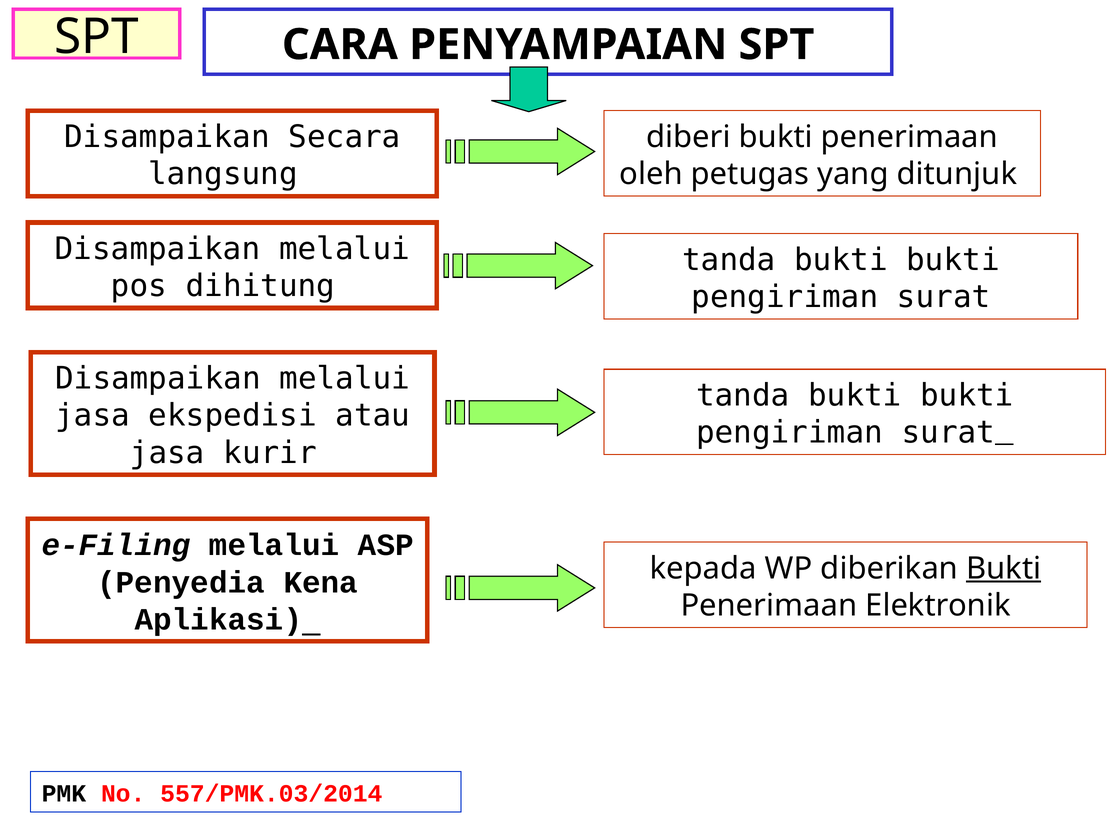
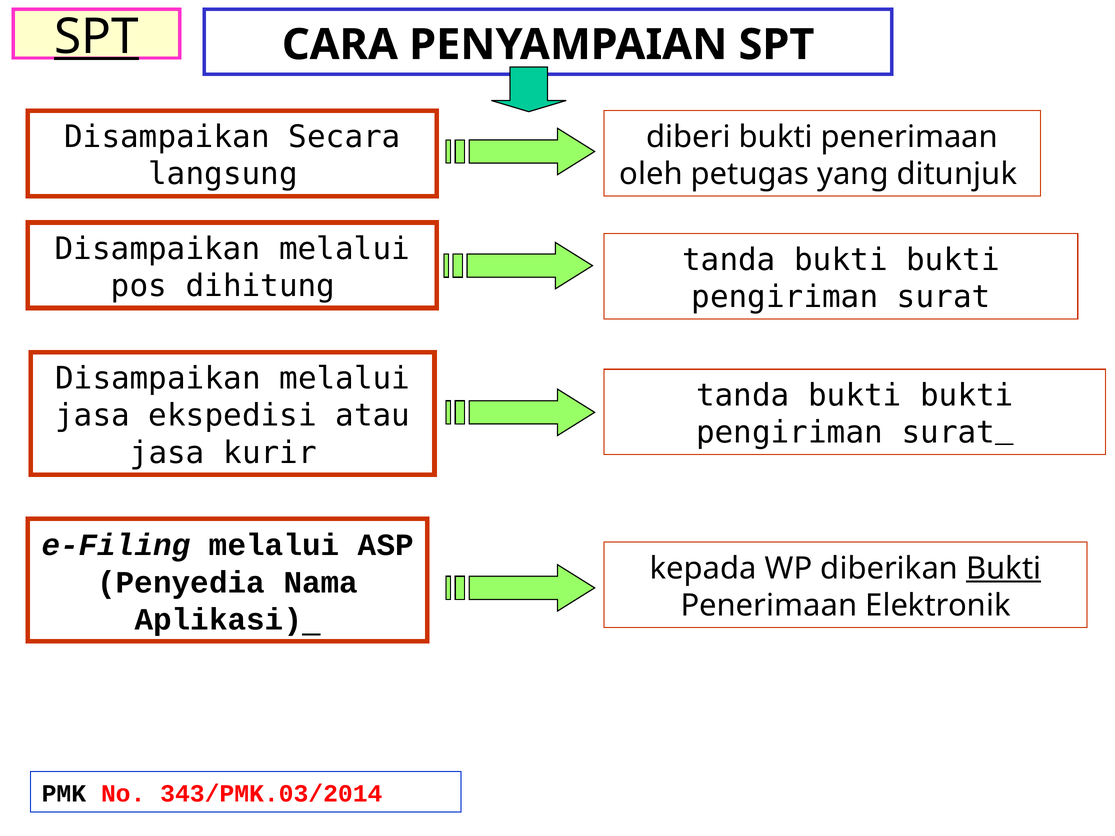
SPT at (97, 37) underline: none -> present
Kena: Kena -> Nama
557/PMK.03/2014: 557/PMK.03/2014 -> 343/PMK.03/2014
